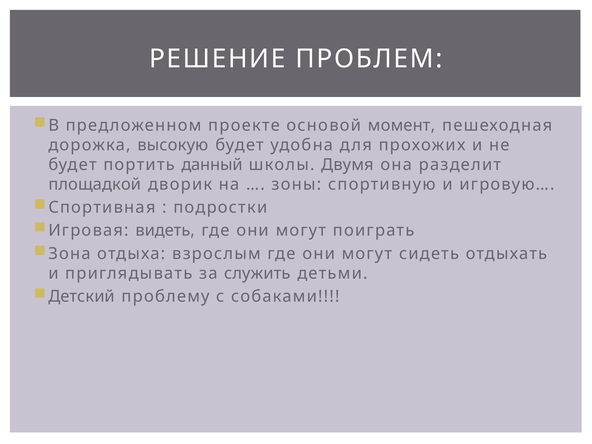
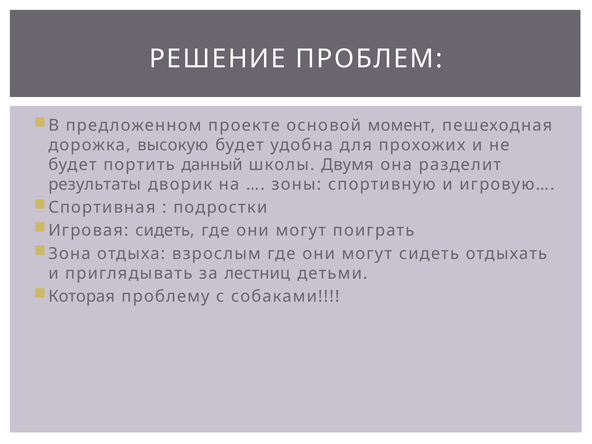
площадкой: площадкой -> результаты
Игровая видеть: видеть -> сидеть
служить: служить -> лестниц
Детский: Детский -> Которая
